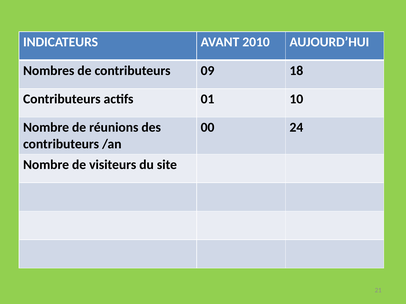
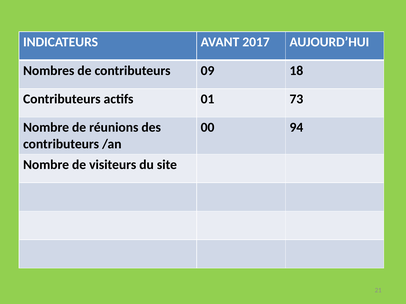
2010: 2010 -> 2017
10: 10 -> 73
24: 24 -> 94
